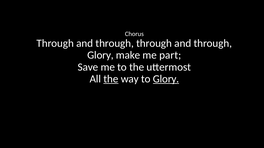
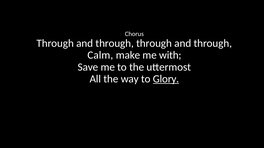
Glory at (100, 55): Glory -> Calm
part: part -> with
the at (111, 79) underline: present -> none
